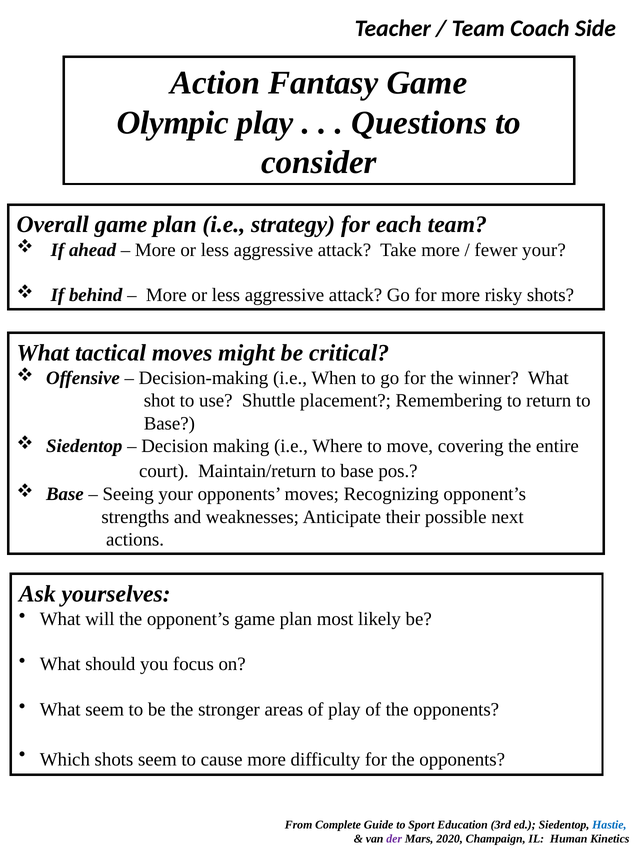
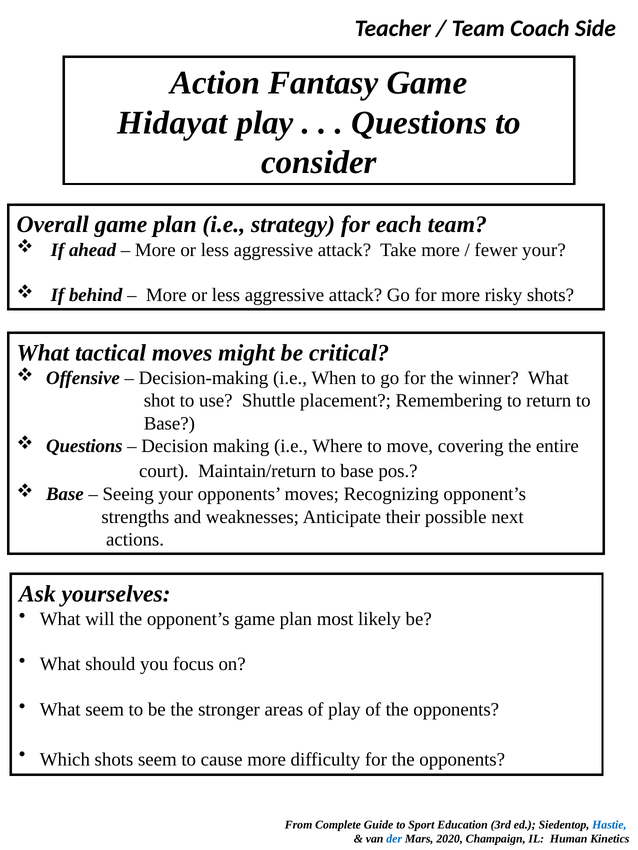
Olympic: Olympic -> Hidayat
Siedentop at (84, 446): Siedentop -> Questions
der colour: purple -> blue
